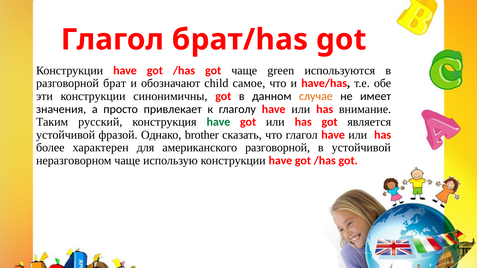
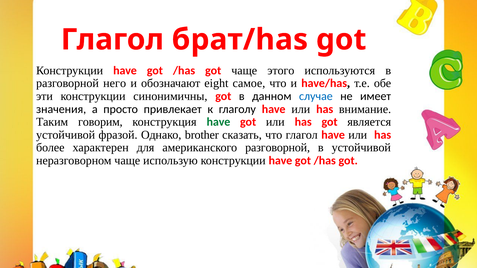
green: green -> этого
брат: брат -> него
child: child -> eight
случае colour: orange -> blue
русский: русский -> говорим
